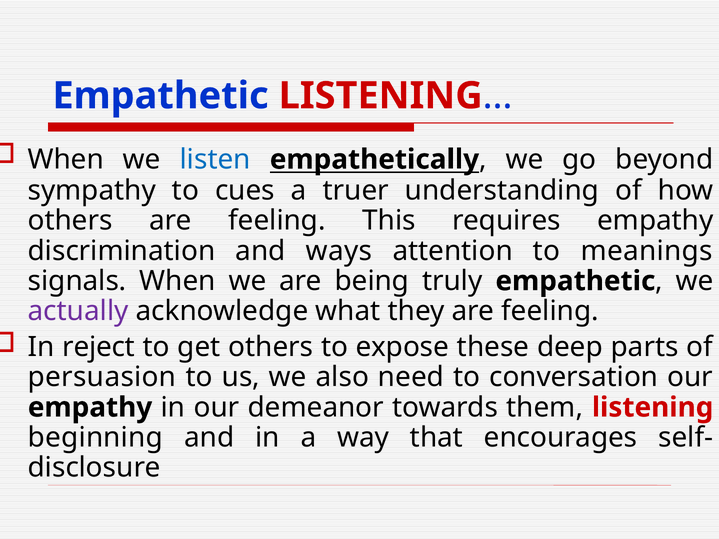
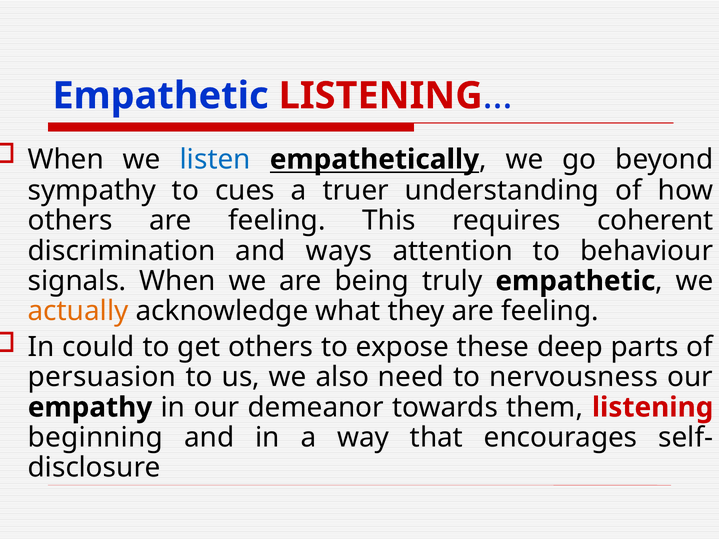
requires empathy: empathy -> coherent
meanings: meanings -> behaviour
actually colour: purple -> orange
reject: reject -> could
conversation: conversation -> nervousness
